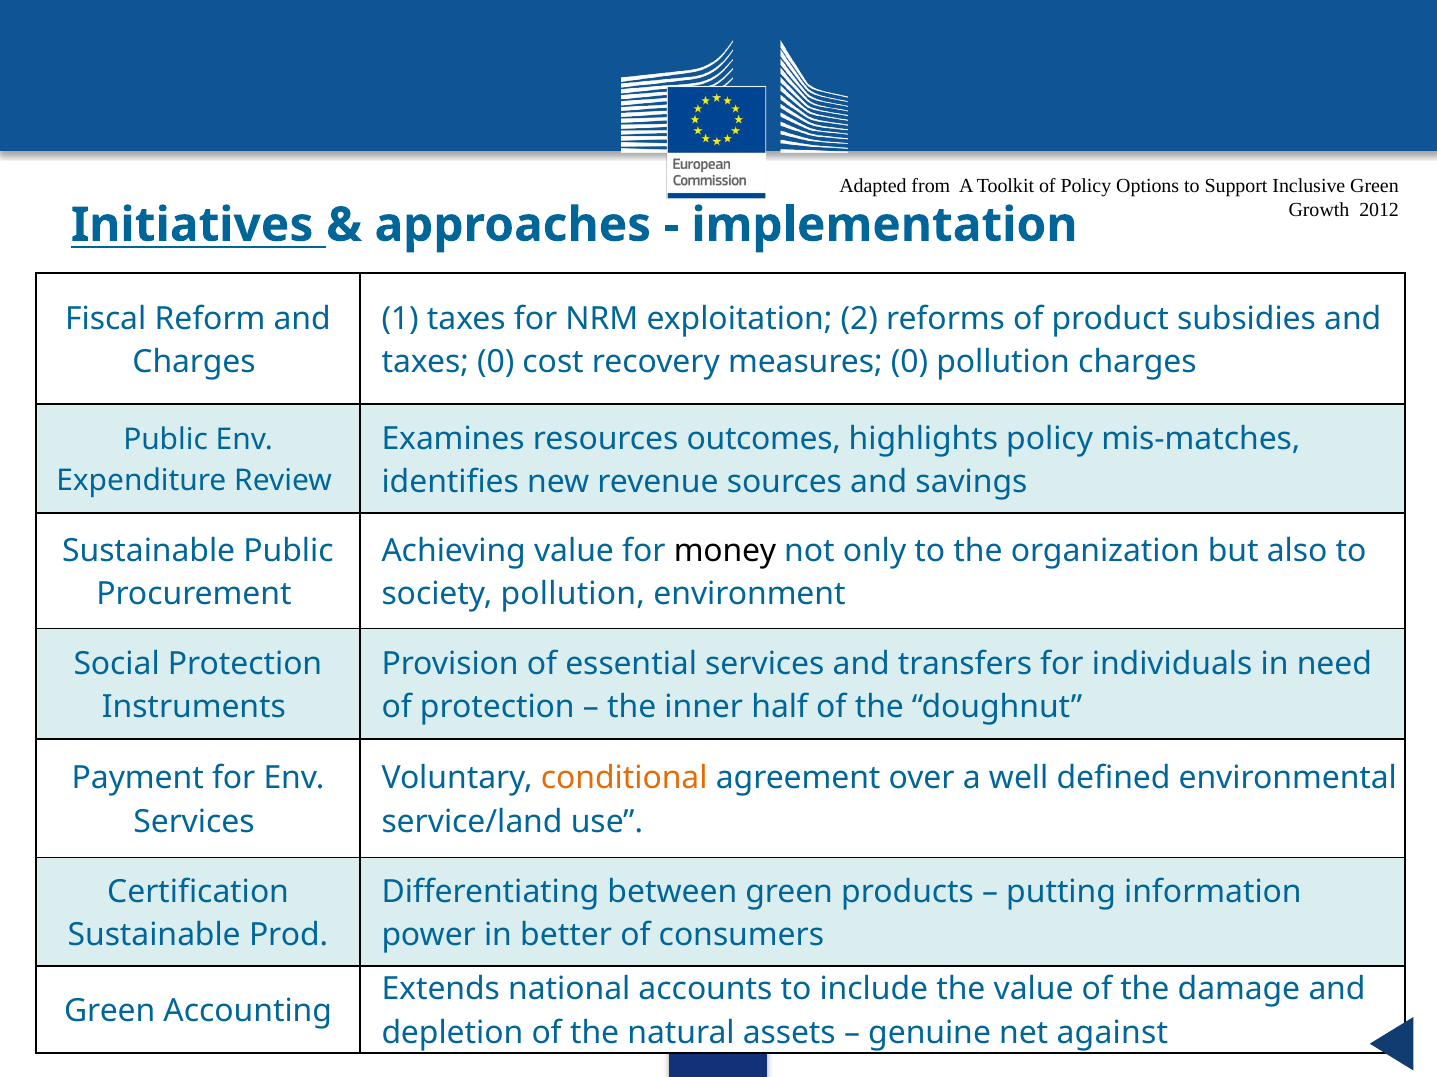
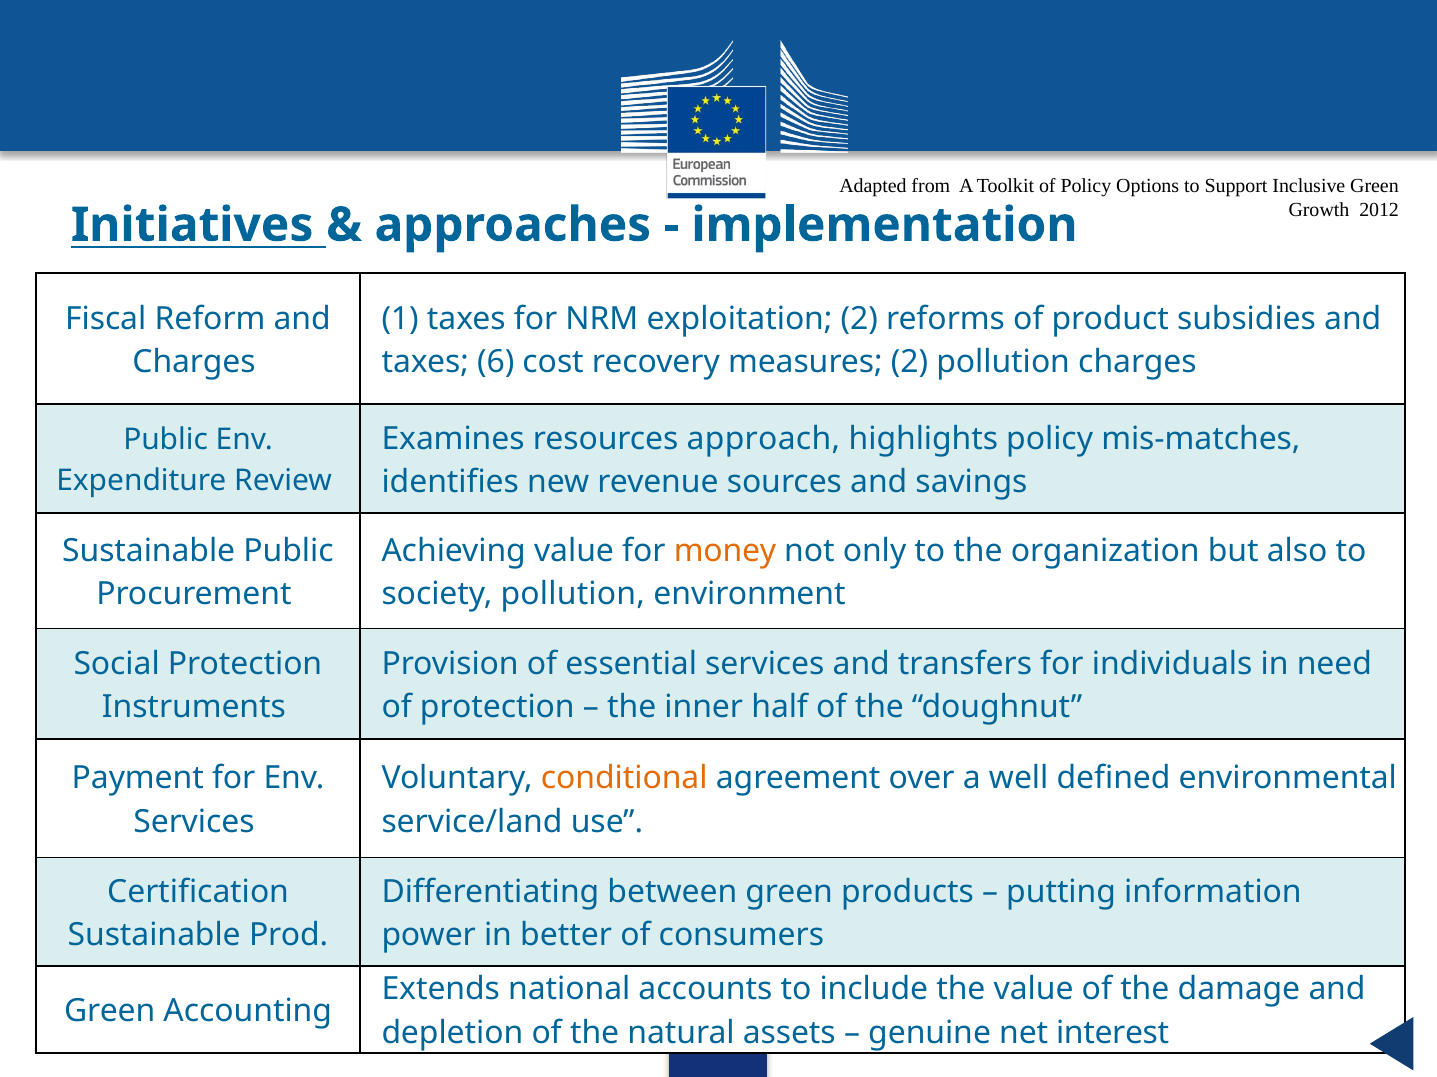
taxes 0: 0 -> 6
measures 0: 0 -> 2
outcomes: outcomes -> approach
money colour: black -> orange
against: against -> interest
